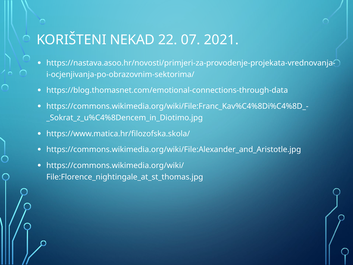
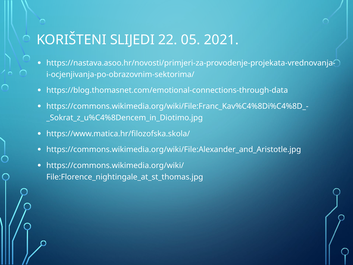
NEKAD: NEKAD -> SLIJEDI
07: 07 -> 05
